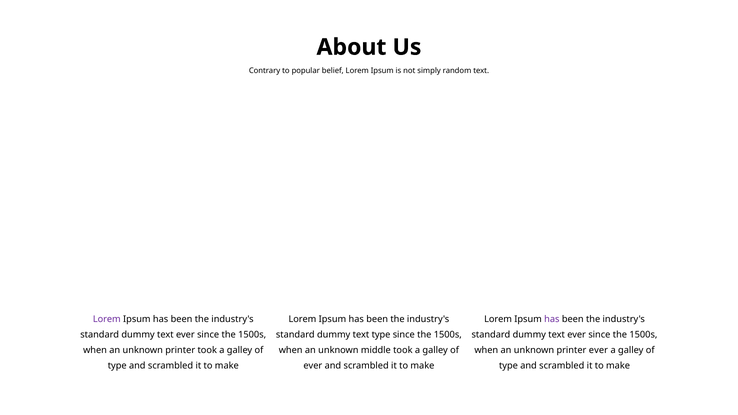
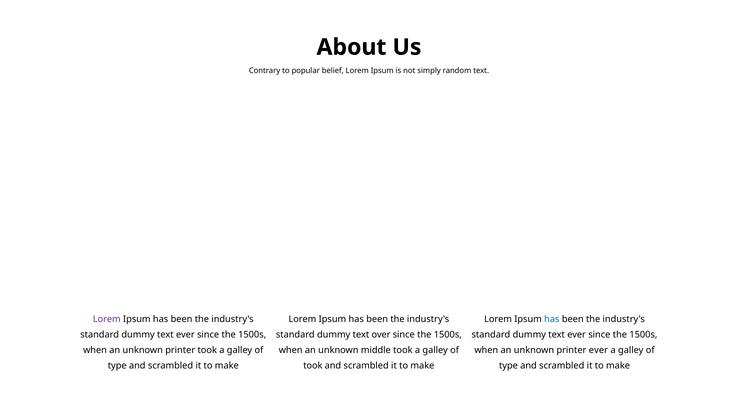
has at (552, 320) colour: purple -> blue
text type: type -> over
ever at (313, 366): ever -> took
